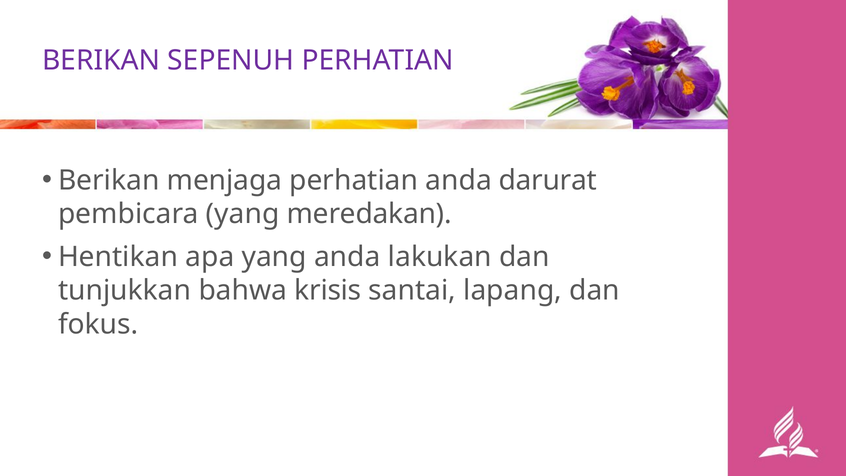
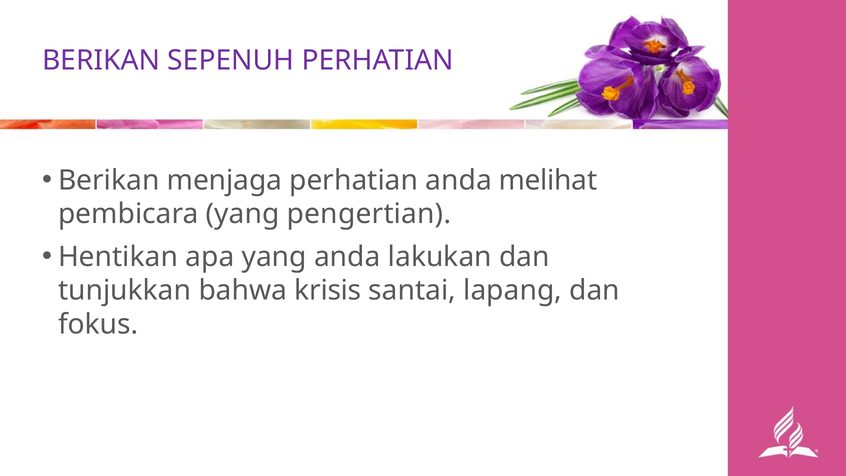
darurat: darurat -> melihat
meredakan: meredakan -> pengertian
